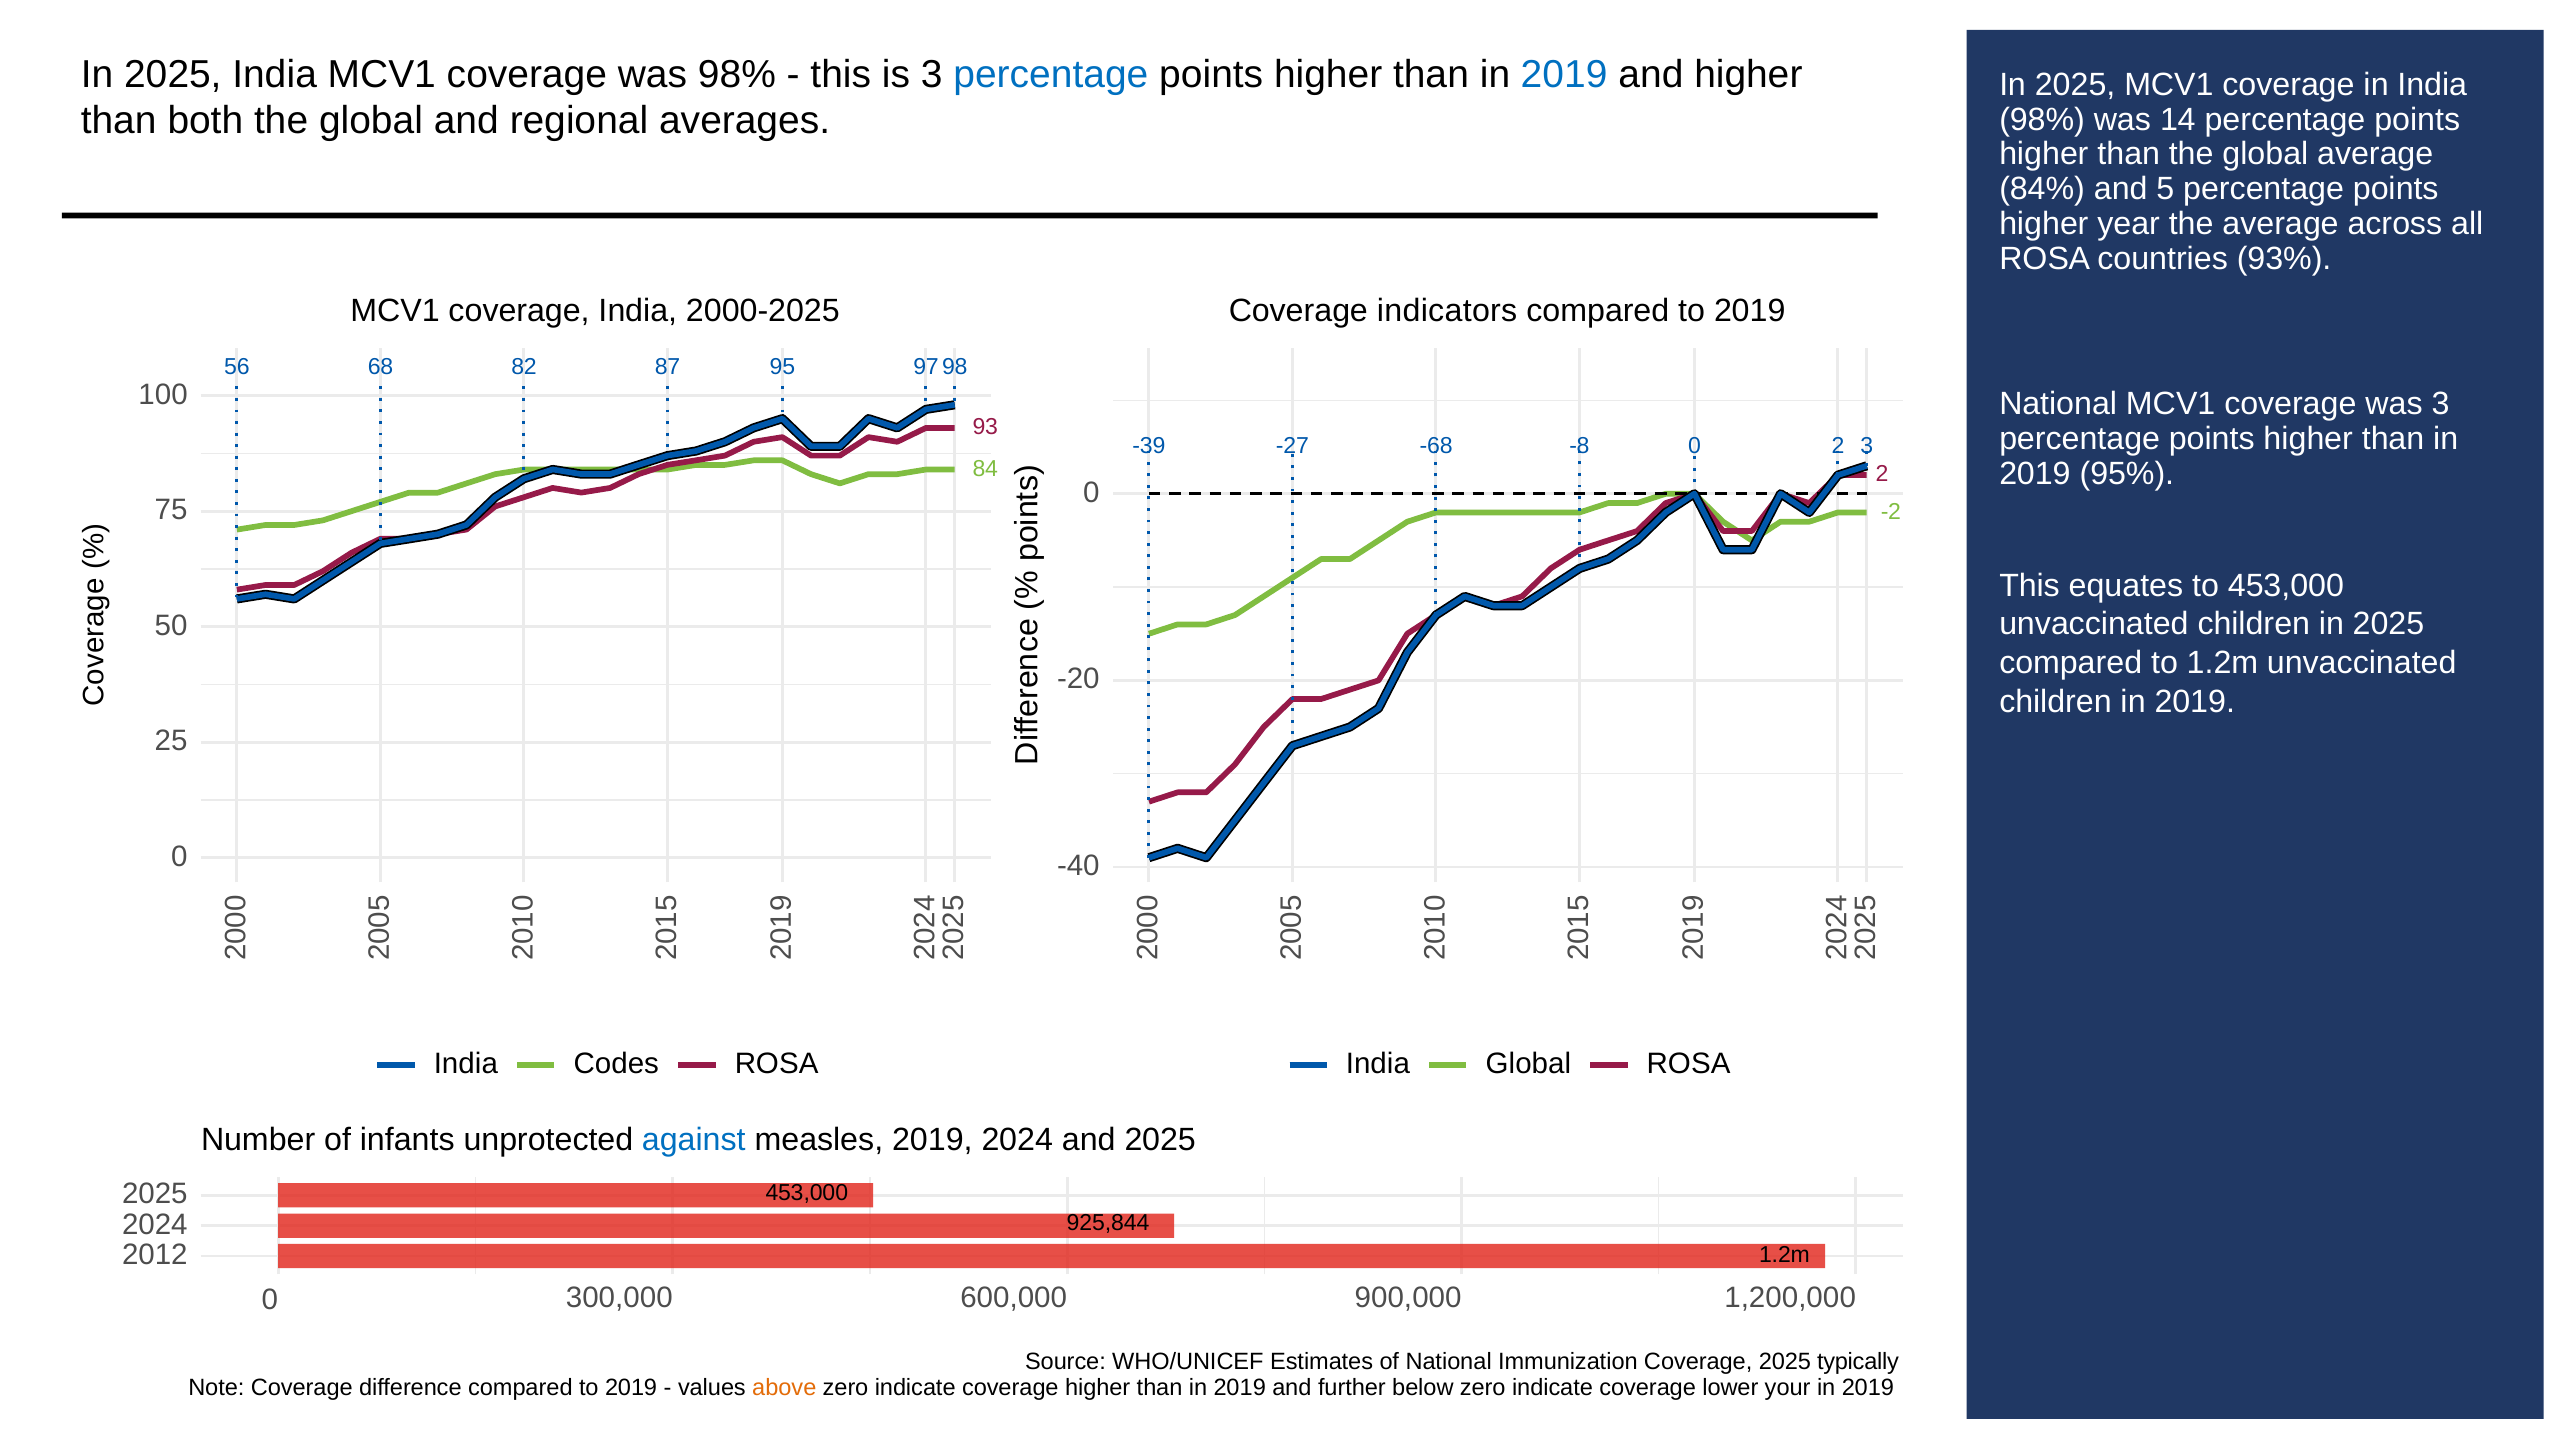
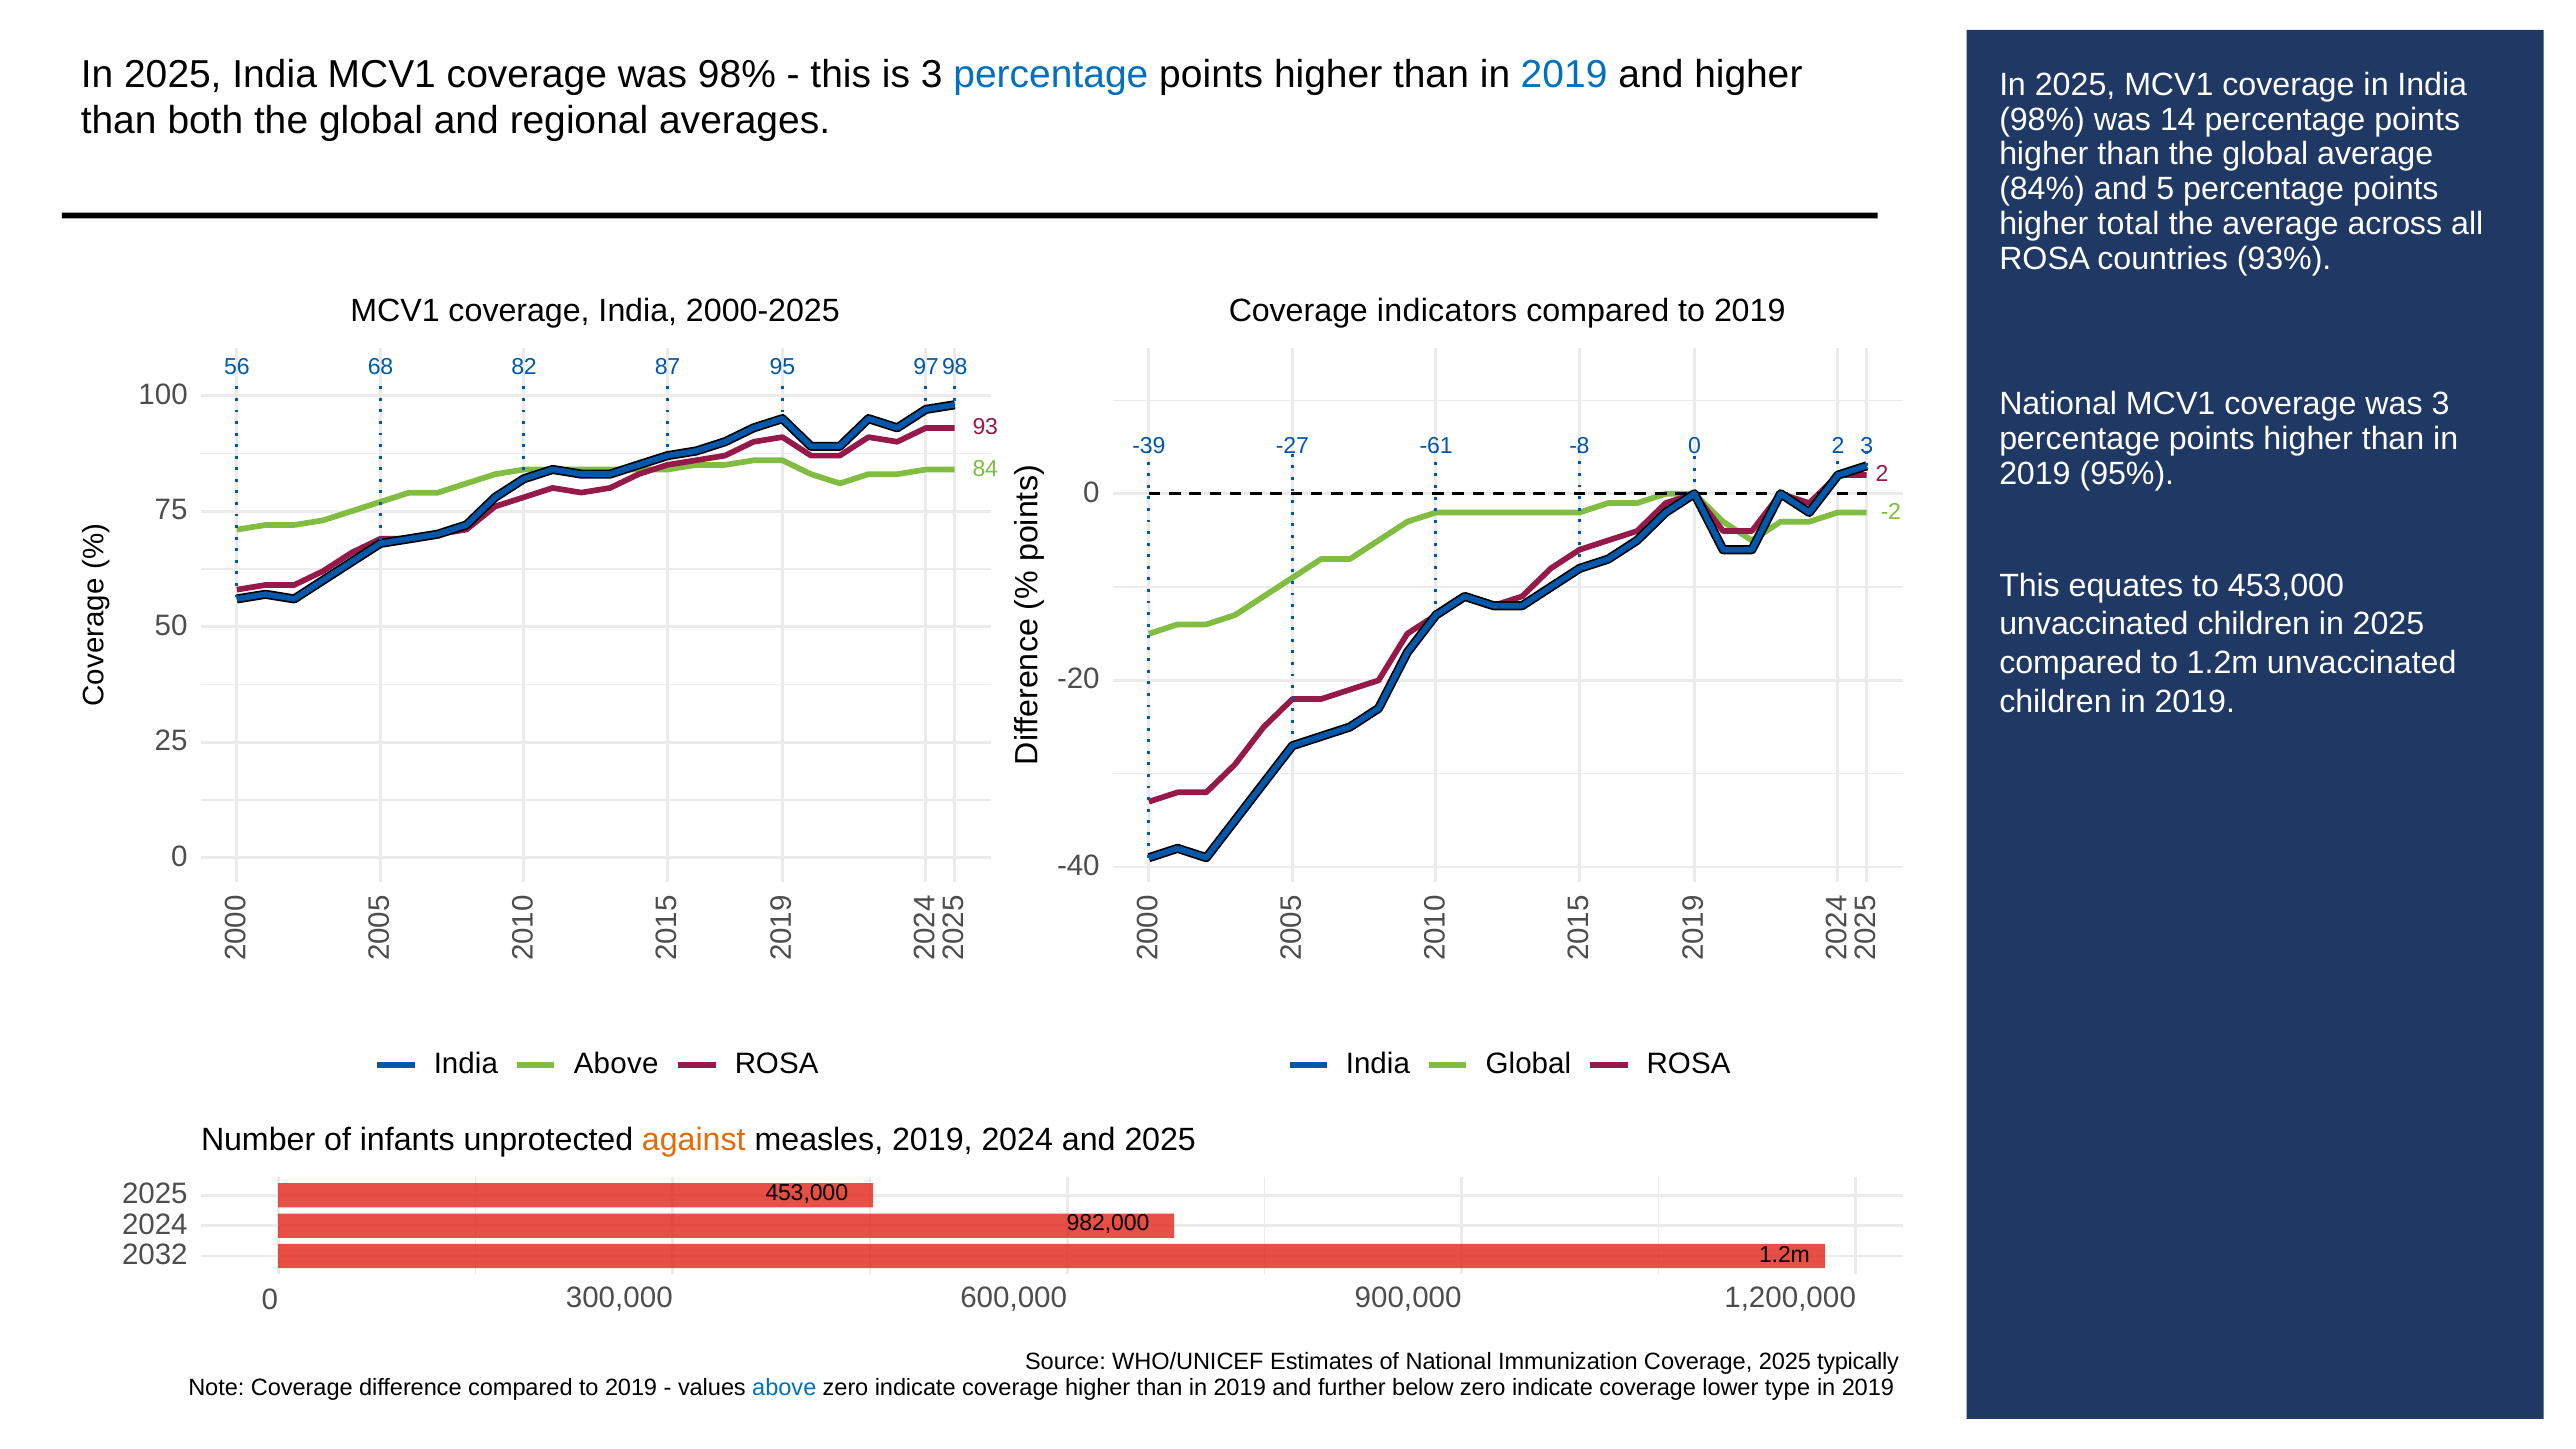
year: year -> total
-68: -68 -> -61
India Codes: Codes -> Above
against colour: blue -> orange
925,844: 925,844 -> 982,000
2012: 2012 -> 2032
above at (784, 1387) colour: orange -> blue
your: your -> type
